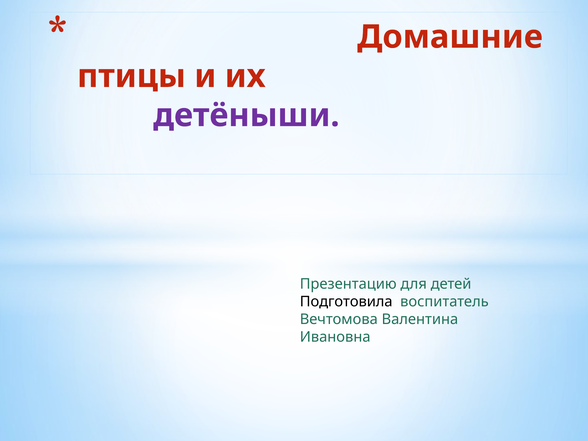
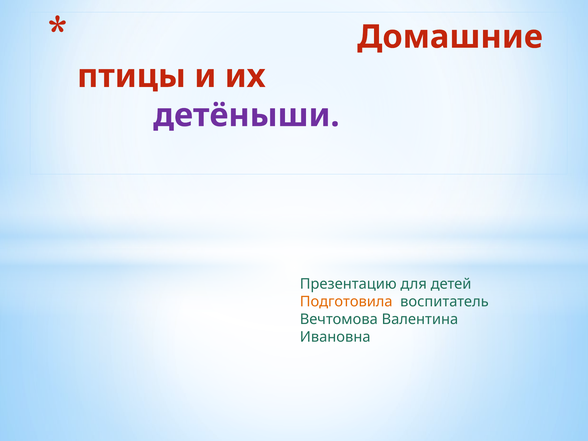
Подготовила colour: black -> orange
